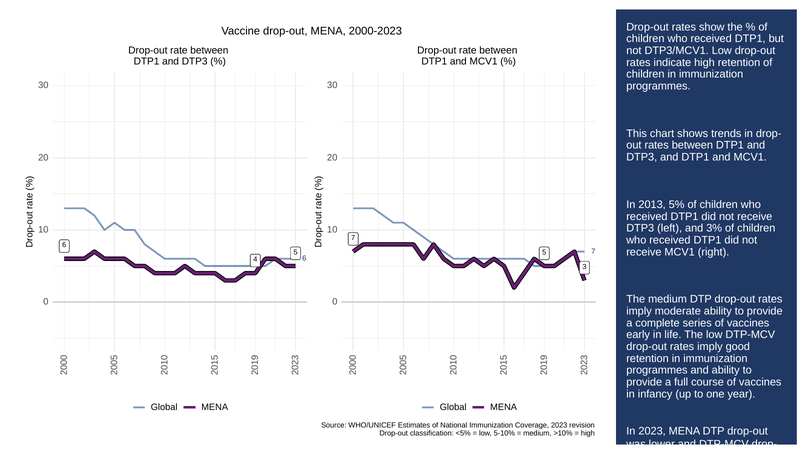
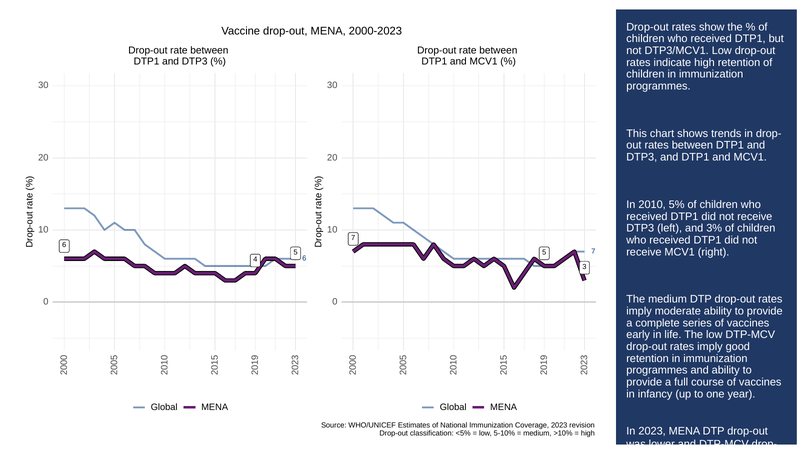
2013: 2013 -> 2010
